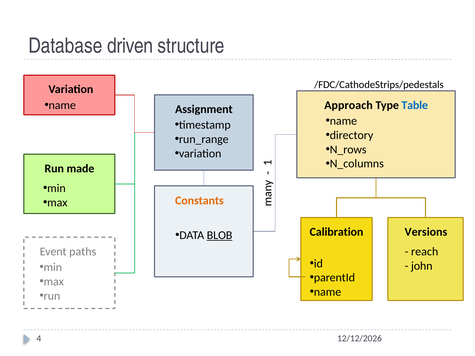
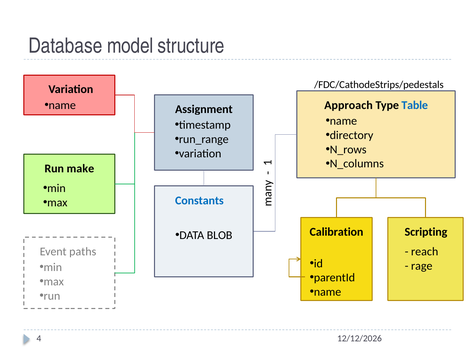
driven: driven -> model
made: made -> make
Constants colour: orange -> blue
Versions: Versions -> Scripting
BLOB underline: present -> none
john: john -> rage
